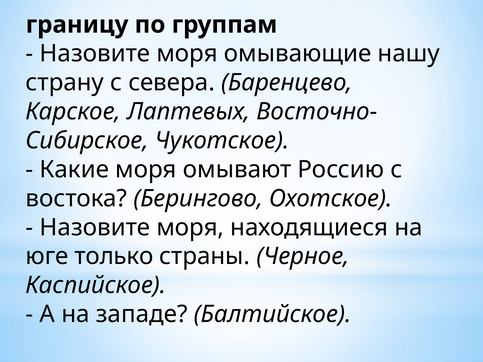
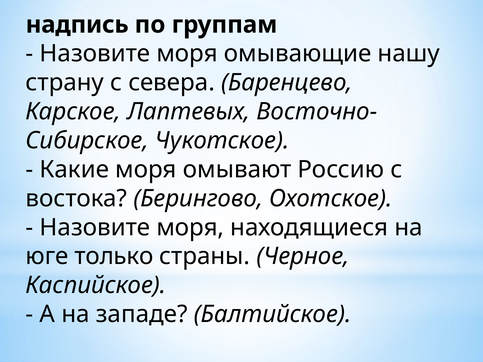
границу: границу -> надпись
